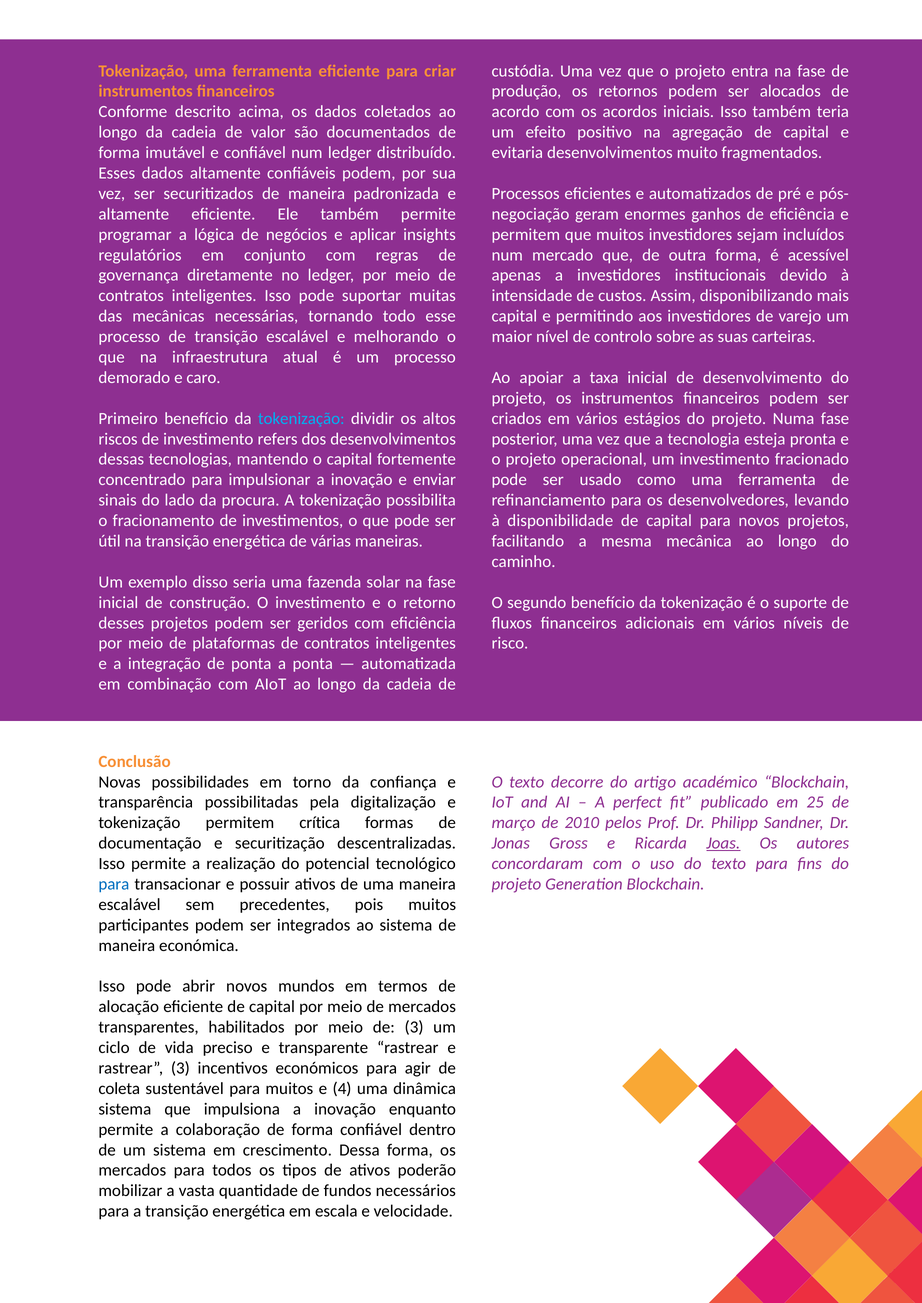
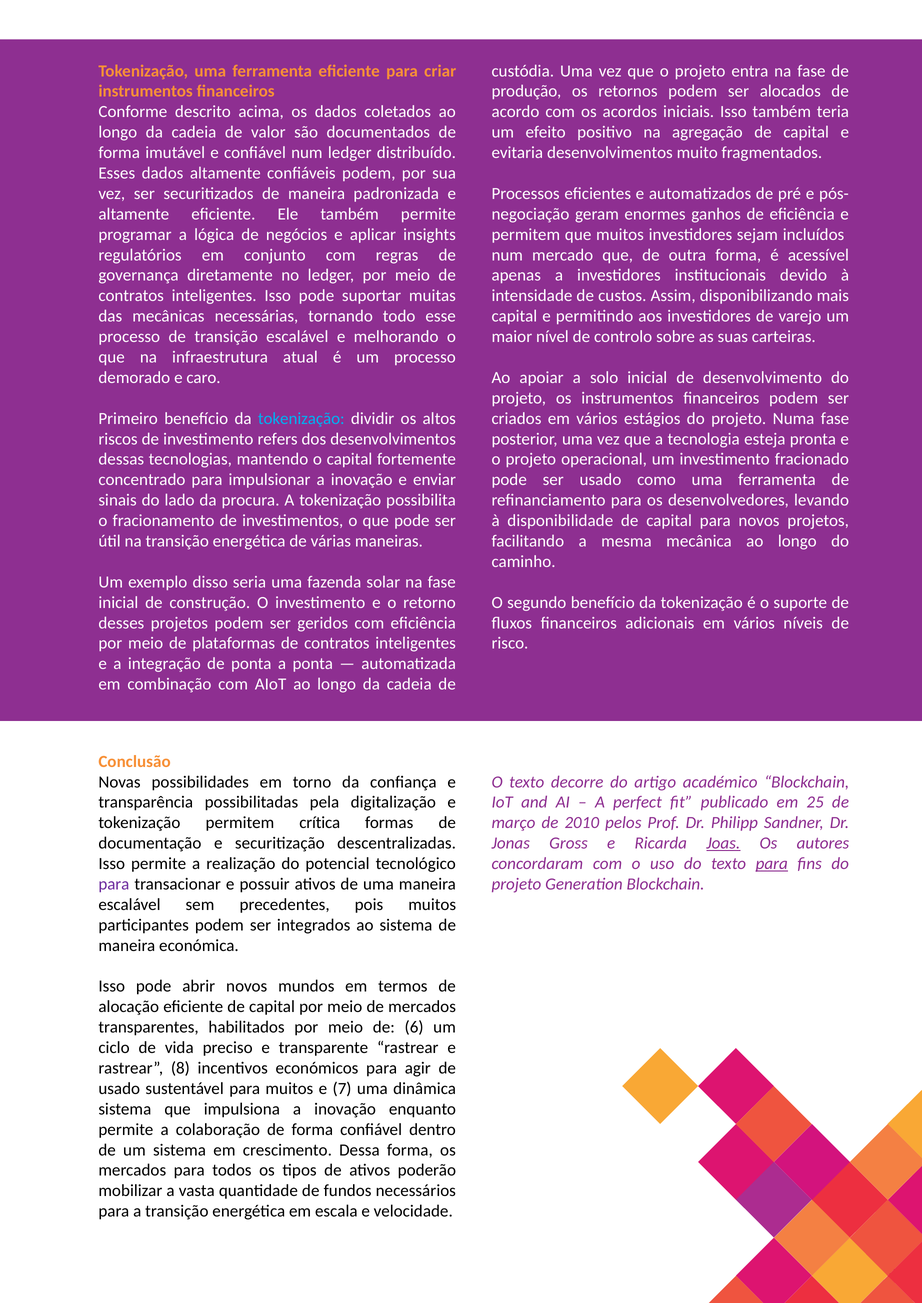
taxa: taxa -> solo
para at (772, 864) underline: none -> present
para at (114, 885) colour: blue -> purple
de 3: 3 -> 6
rastrear 3: 3 -> 8
coleta at (119, 1089): coleta -> usado
4: 4 -> 7
